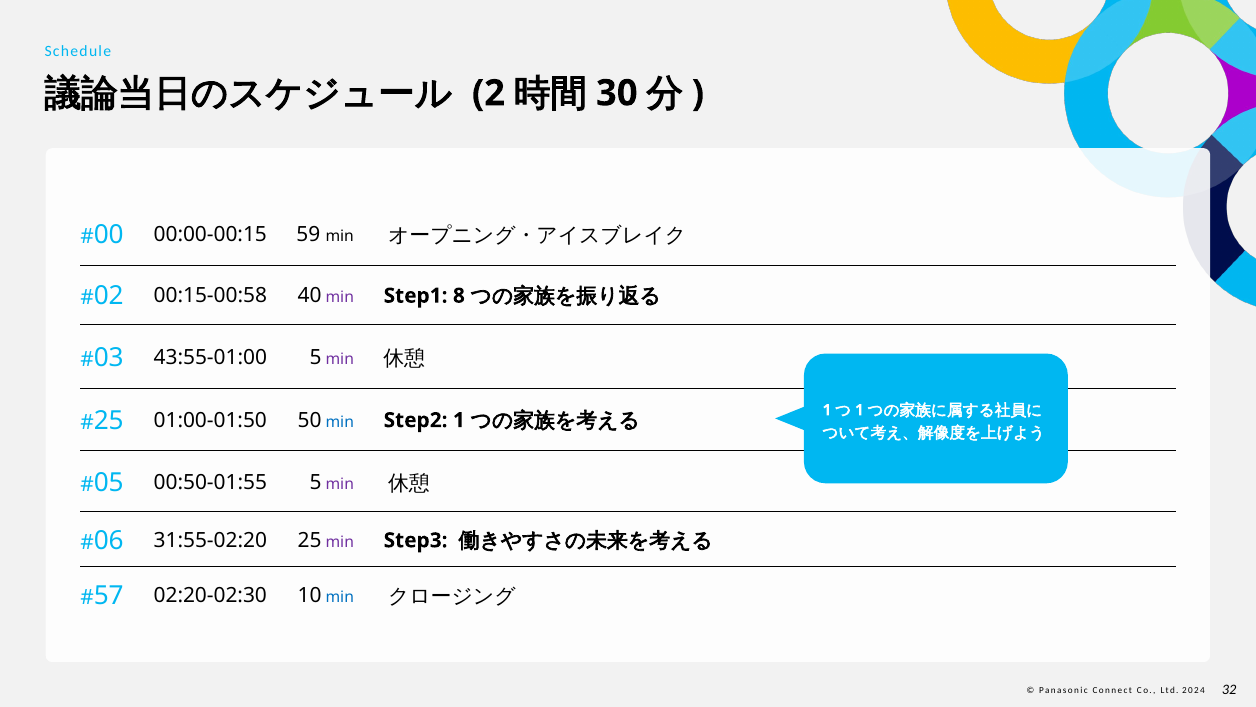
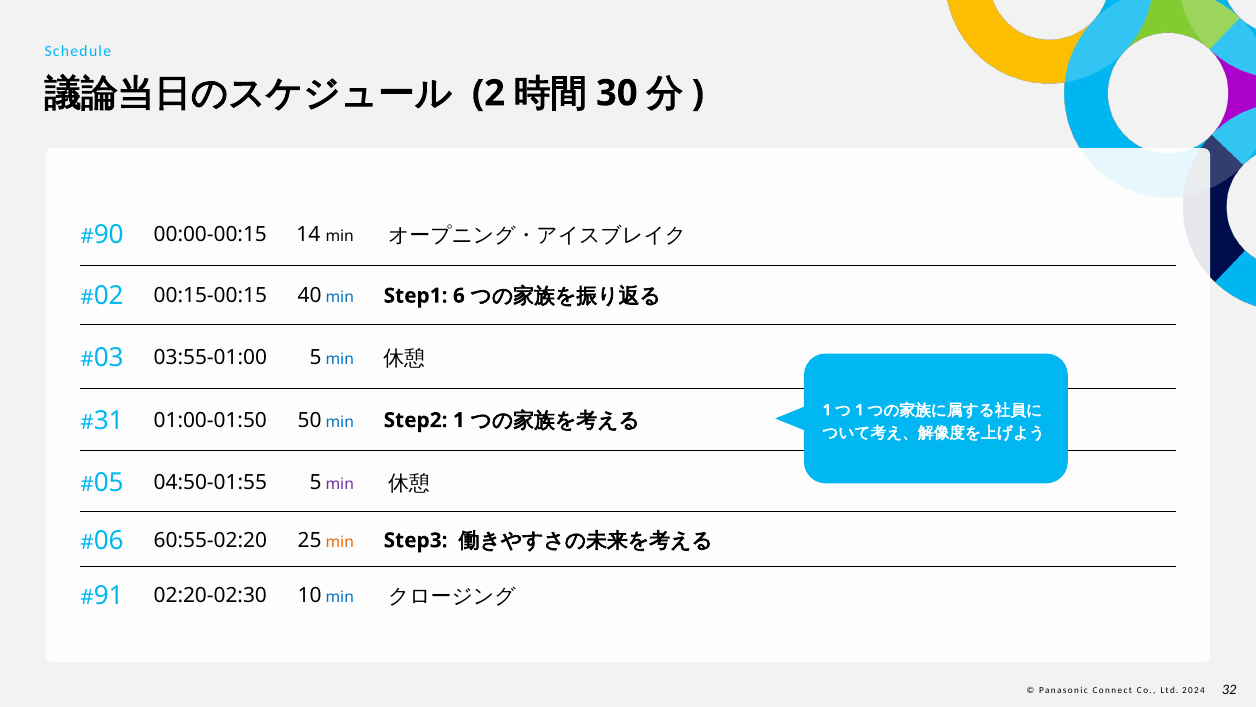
00: 00 -> 90
59: 59 -> 14
00:15-00:58: 00:15-00:58 -> 00:15-00:15
min at (340, 297) colour: purple -> blue
8: 8 -> 6
43:55-01:00: 43:55-01:00 -> 03:55-01:00
min at (340, 359) colour: purple -> blue
25 at (109, 420): 25 -> 31
00:50-01:55: 00:50-01:55 -> 04:50-01:55
31:55-02:20: 31:55-02:20 -> 60:55-02:20
min at (340, 542) colour: purple -> orange
57: 57 -> 91
